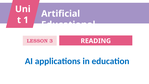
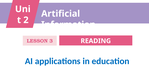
1: 1 -> 2
Educational: Educational -> Information
